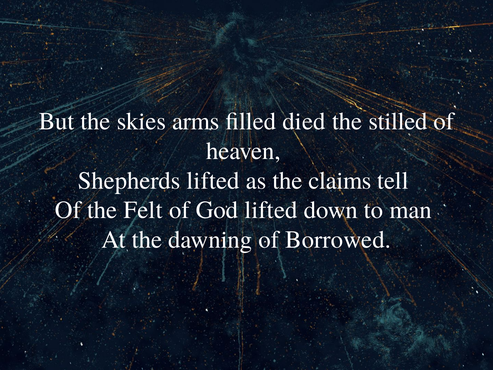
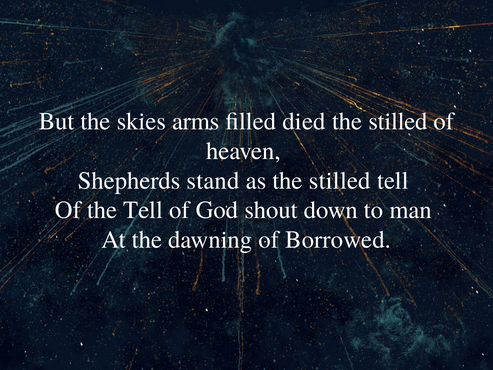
Shepherds lifted: lifted -> stand
as the claims: claims -> stilled
the Felt: Felt -> Tell
God lifted: lifted -> shout
